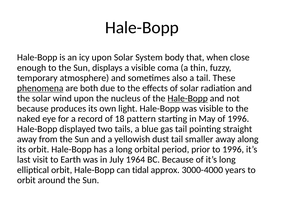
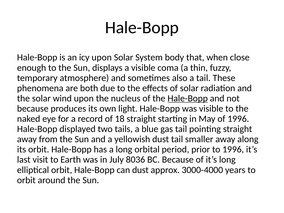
phenomena underline: present -> none
18 pattern: pattern -> straight
1964: 1964 -> 8036
can tidal: tidal -> dust
